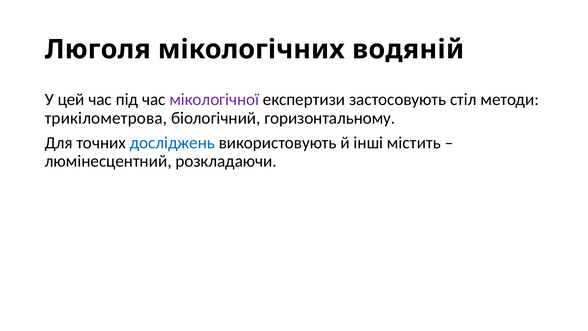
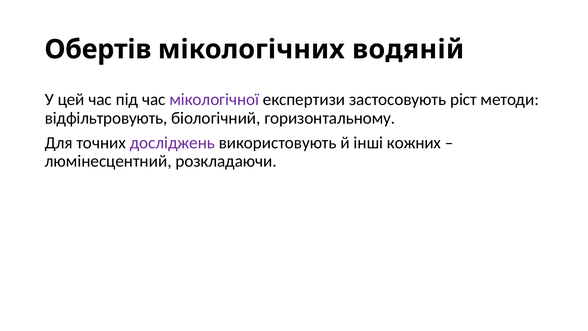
Люголя: Люголя -> Обертів
стіл: стіл -> ріст
трикілометрова: трикілометрова -> відфільтровують
досліджень colour: blue -> purple
містить: містить -> кожних
